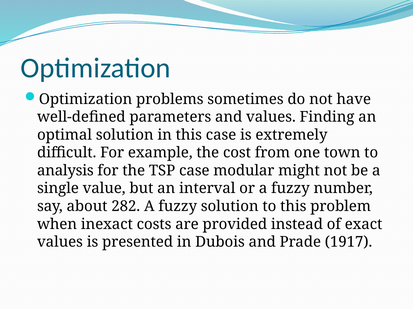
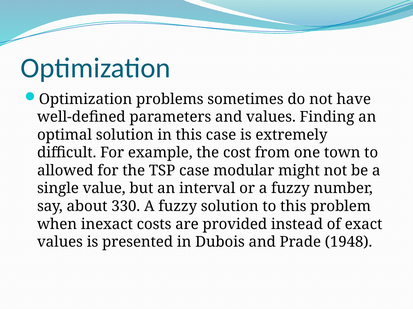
analysis: analysis -> allowed
282: 282 -> 330
1917: 1917 -> 1948
